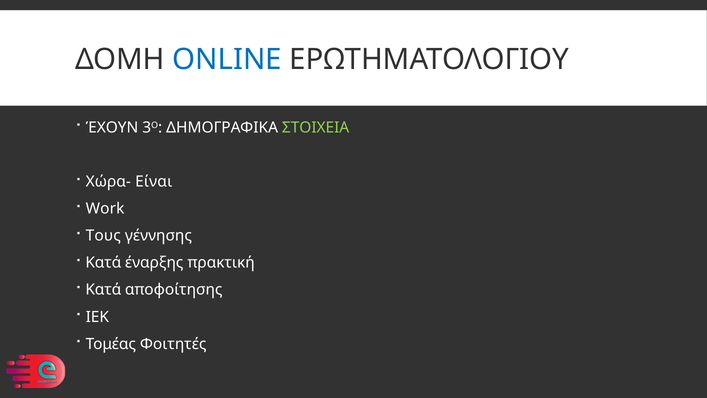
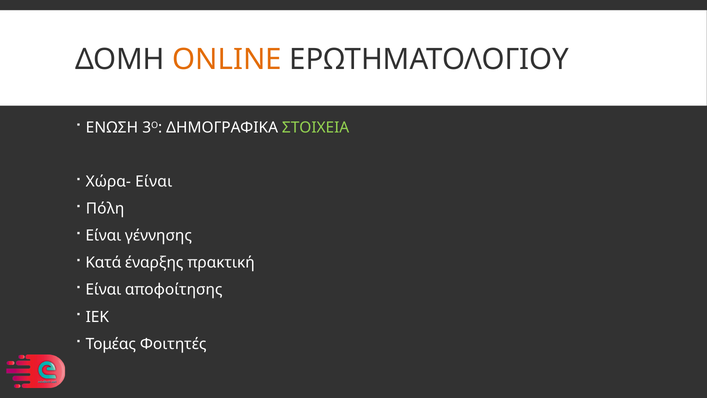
ONLINE colour: blue -> orange
ΈΧΟΥΝ: ΈΧΟΥΝ -> ΕΝΩΣΗ
Work: Work -> Πόλη
Τους at (103, 236): Τους -> Είναι
Κατά at (103, 290): Κατά -> Είναι
